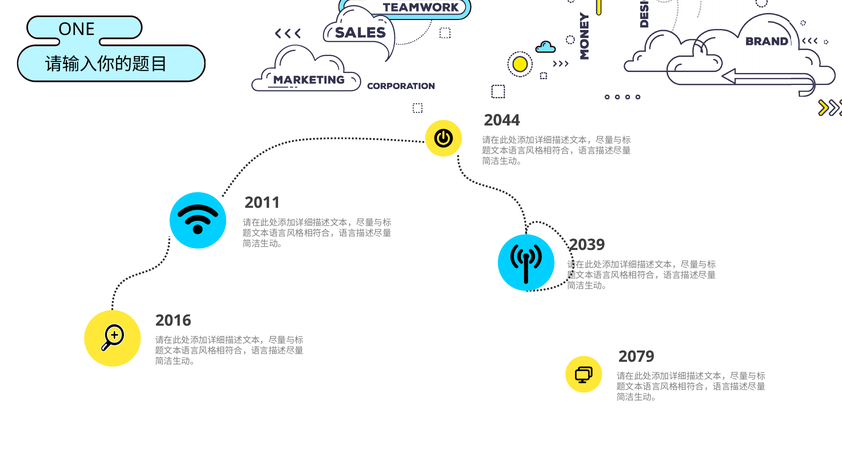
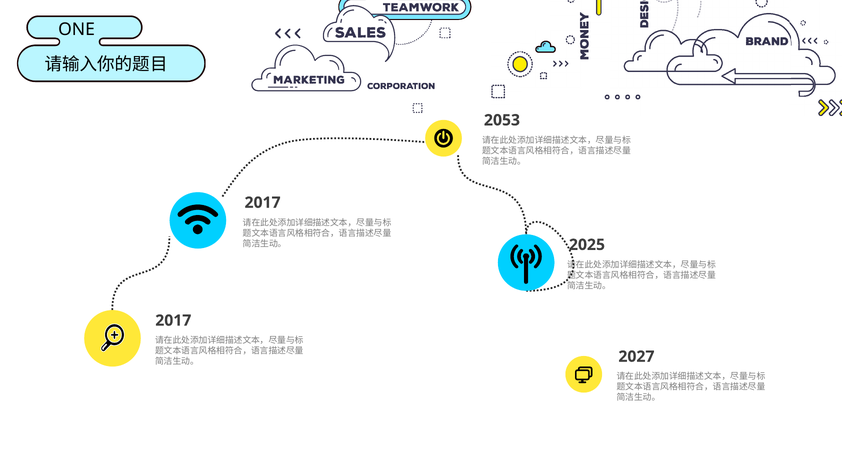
2044: 2044 -> 2053
2011 at (263, 203): 2011 -> 2017
2039: 2039 -> 2025
2016 at (173, 321): 2016 -> 2017
2079: 2079 -> 2027
